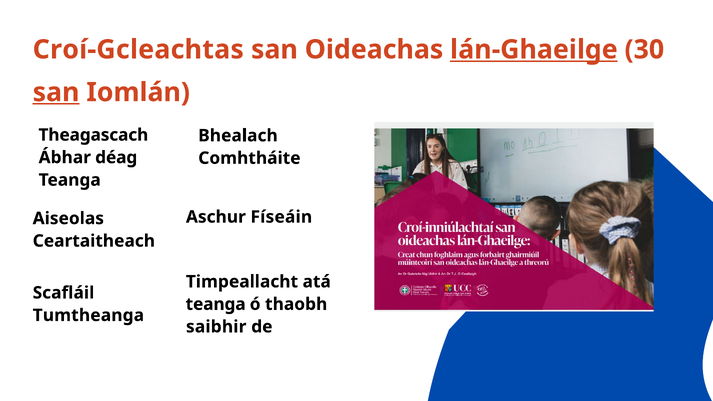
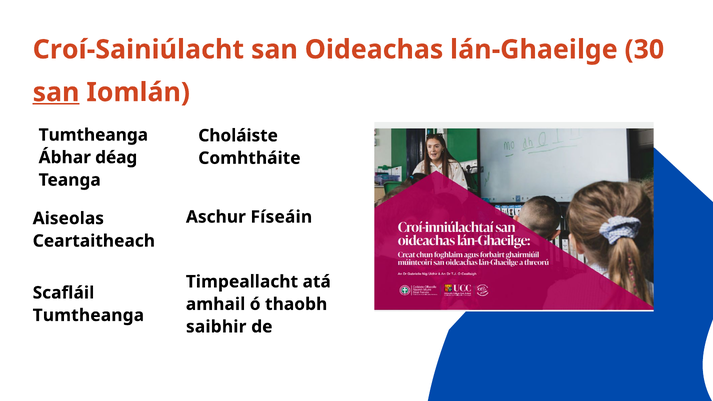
Croí-Gcleachtas: Croí-Gcleachtas -> Croí-Sainiúlacht
lán-Ghaeilge underline: present -> none
Theagascach at (93, 135): Theagascach -> Tumtheanga
Bhealach: Bhealach -> Choláiste
teanga at (216, 304): teanga -> amhail
